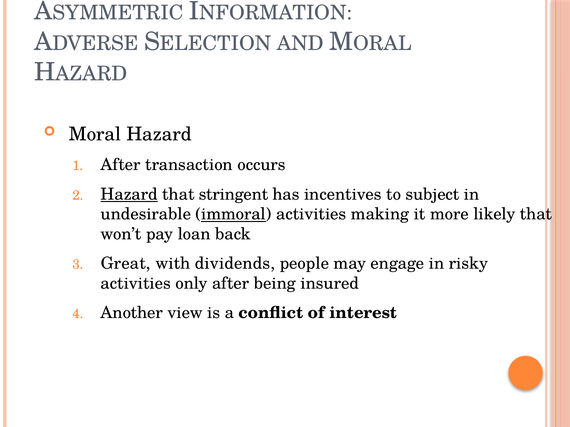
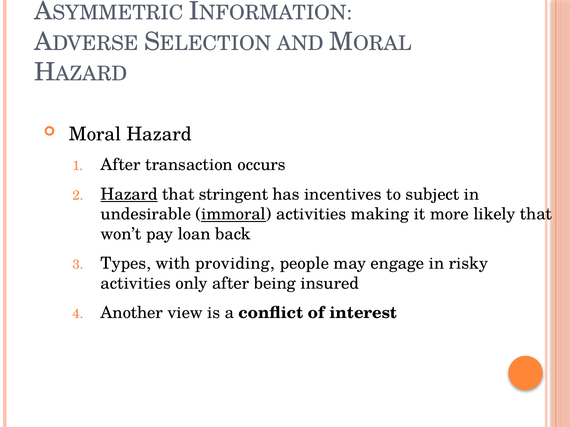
Great: Great -> Types
dividends: dividends -> providing
